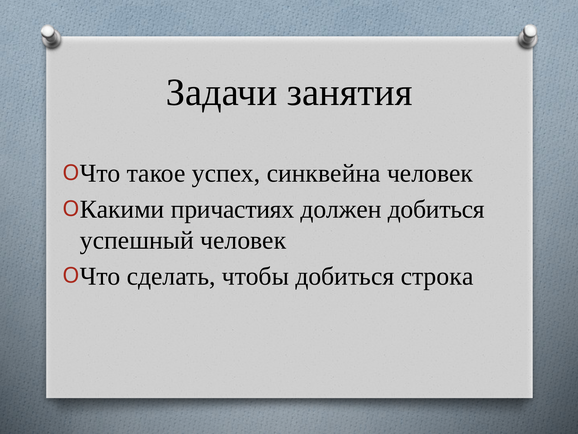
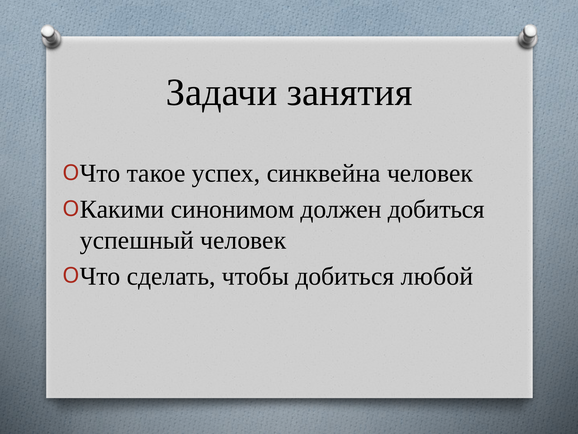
причастиях: причастиях -> синонимом
строка: строка -> любой
